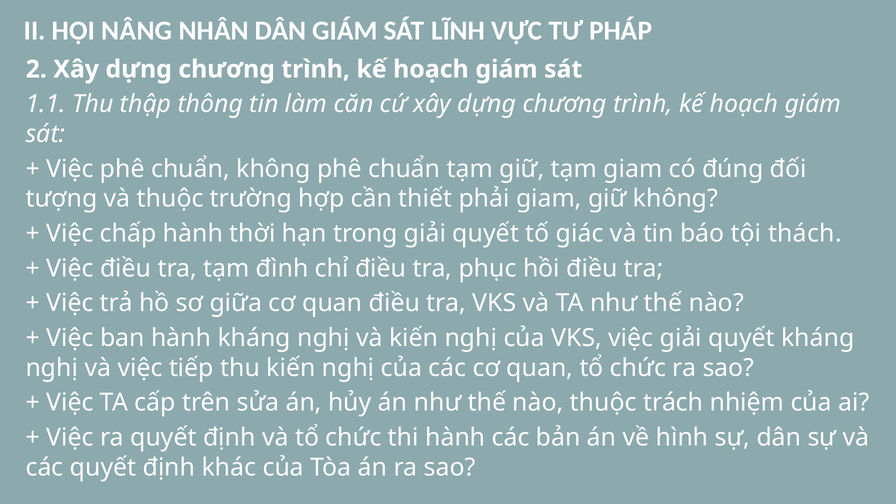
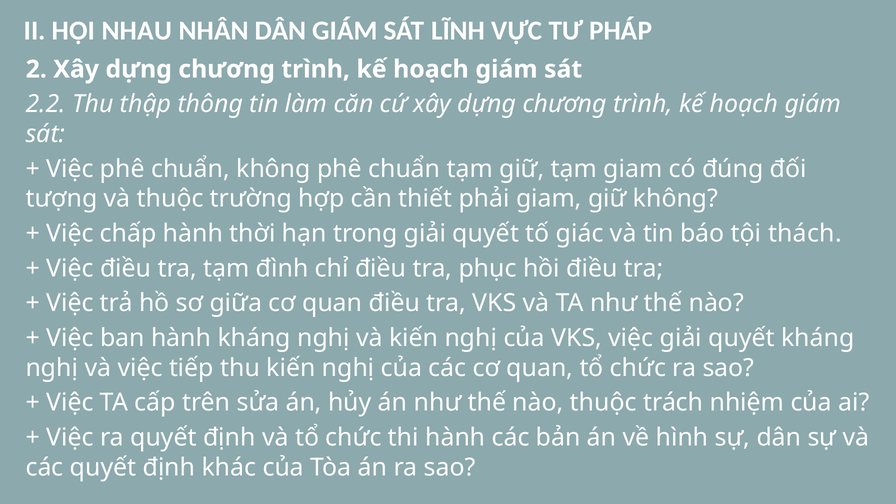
NÂNG: NÂNG -> NHAU
1.1: 1.1 -> 2.2
